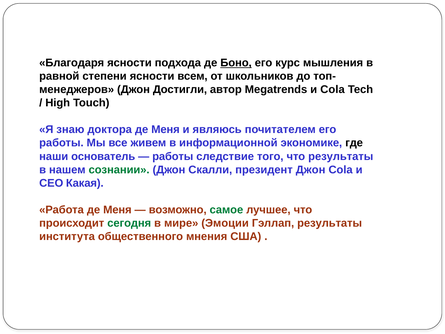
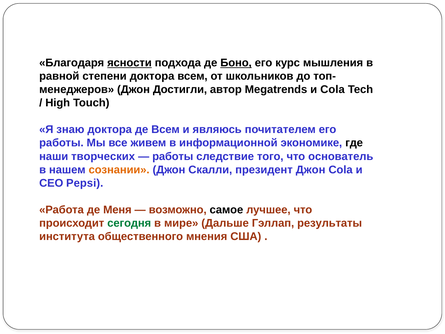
ясности at (129, 63) underline: none -> present
степени ясности: ясности -> доктора
доктора де Меня: Меня -> Всем
основатель: основатель -> творческих
что результаты: результаты -> основатель
сознании colour: green -> orange
Какая: Какая -> Pepsi
самое colour: green -> black
Эмоции: Эмоции -> Дальше
